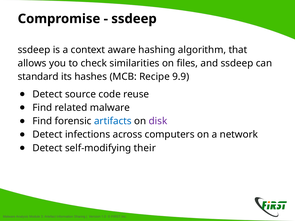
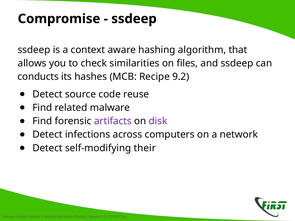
standard: standard -> conducts
9.9: 9.9 -> 9.2
artifacts colour: blue -> purple
